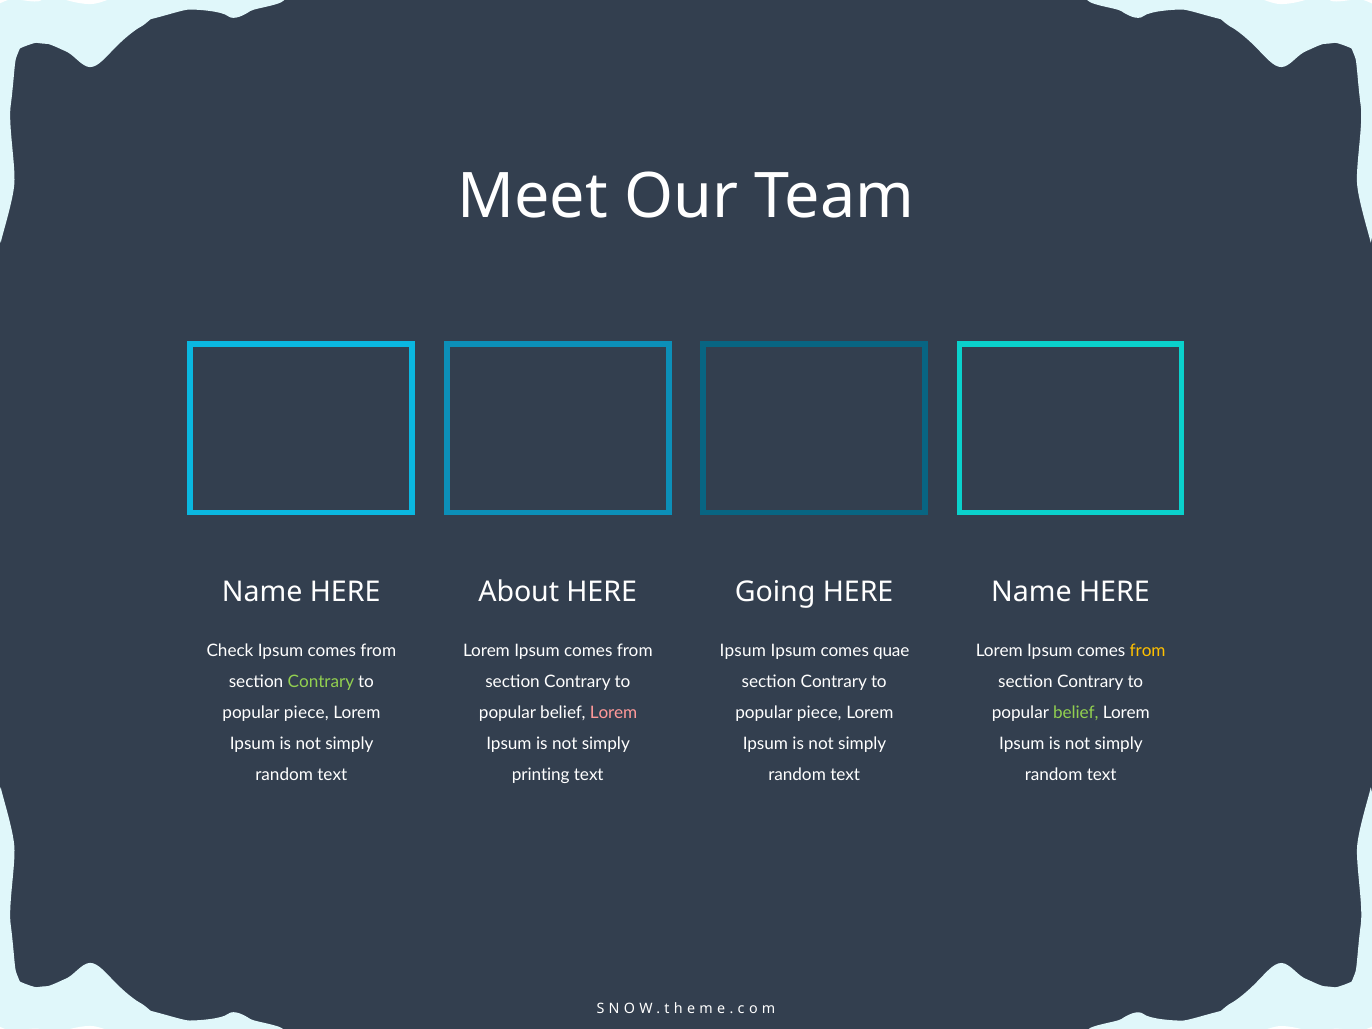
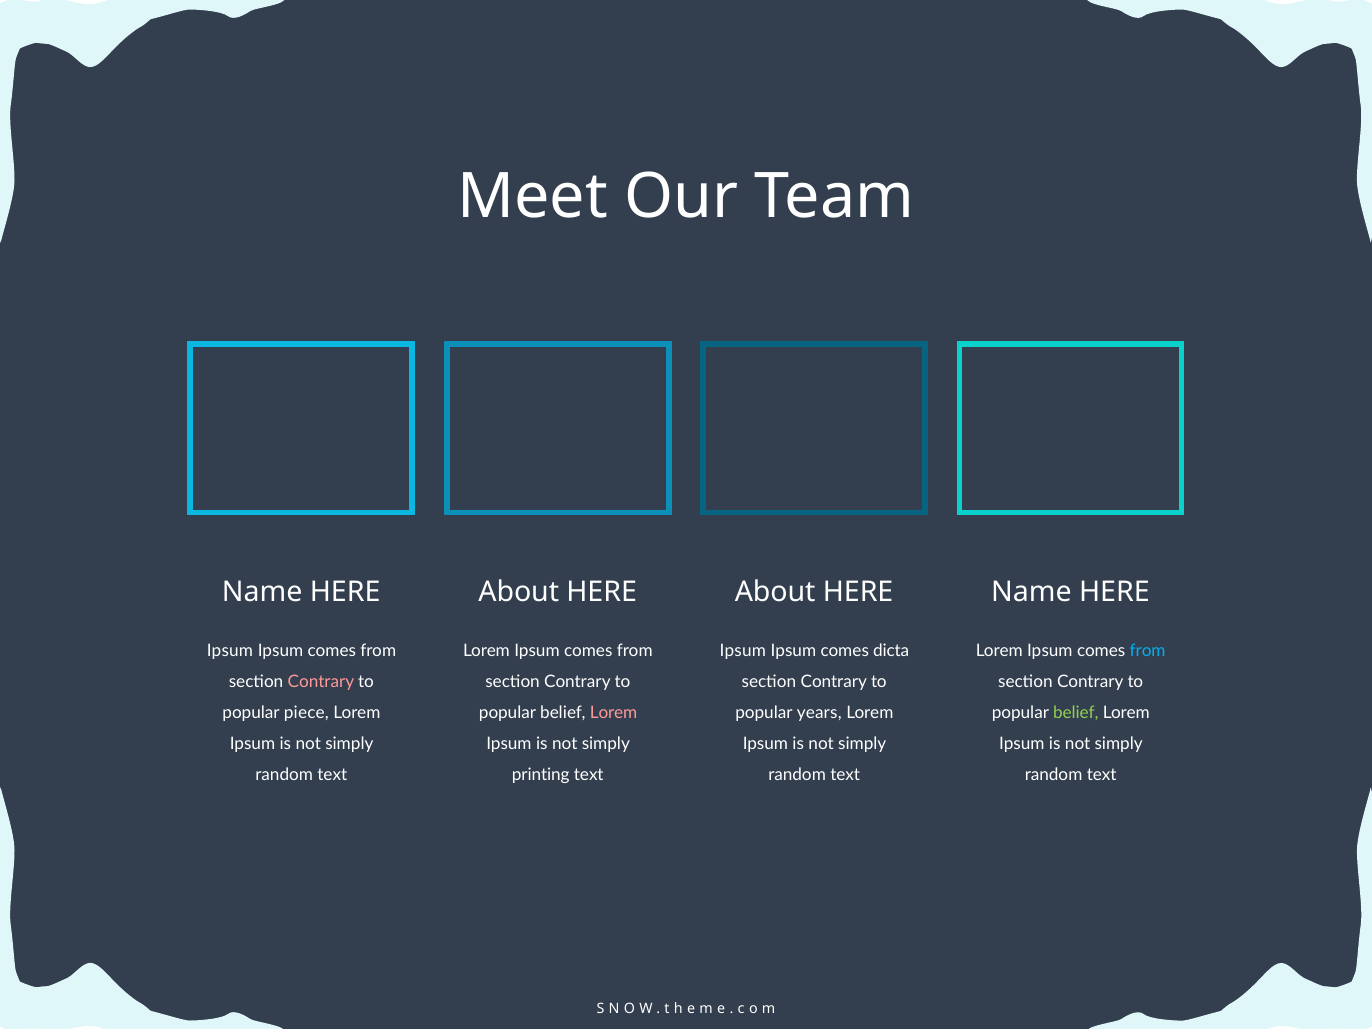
Going at (775, 592): Going -> About
Check at (230, 651): Check -> Ipsum
quae: quae -> dicta
from at (1148, 651) colour: yellow -> light blue
Contrary at (321, 682) colour: light green -> pink
piece at (819, 713): piece -> years
